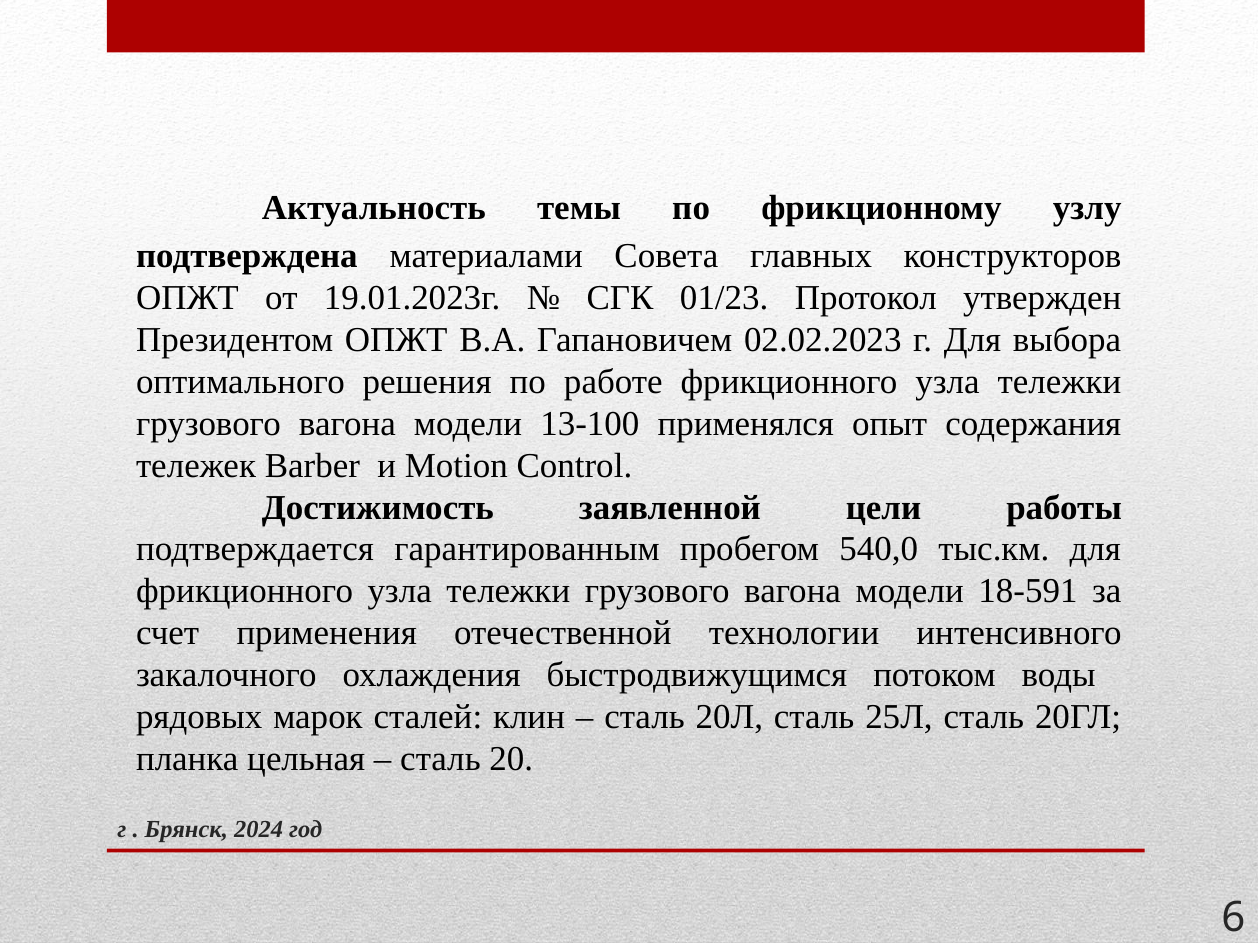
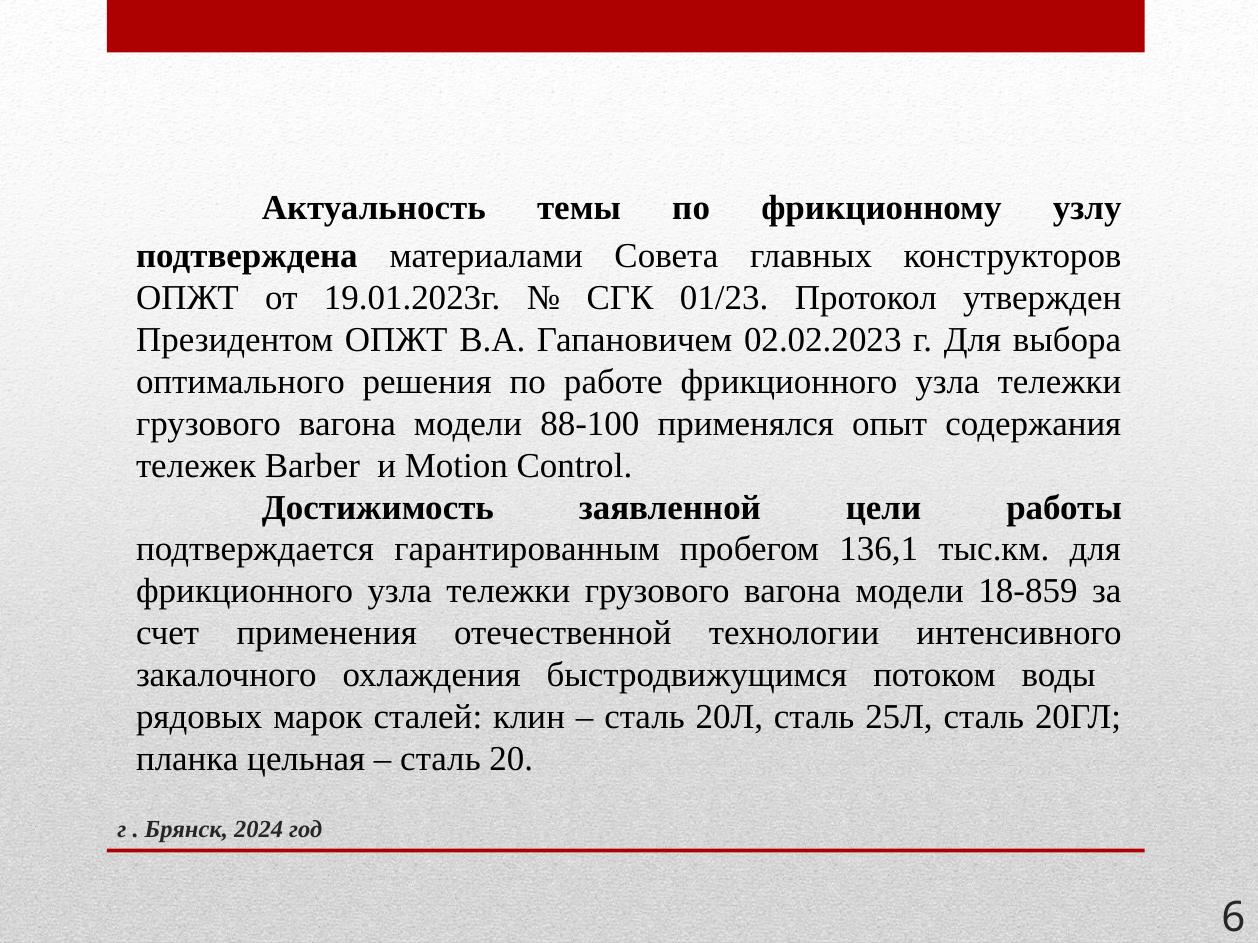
13-100: 13-100 -> 88-100
540,0: 540,0 -> 136,1
18-591: 18-591 -> 18-859
